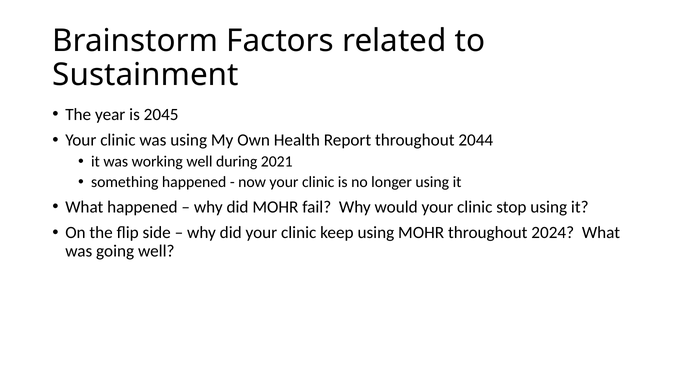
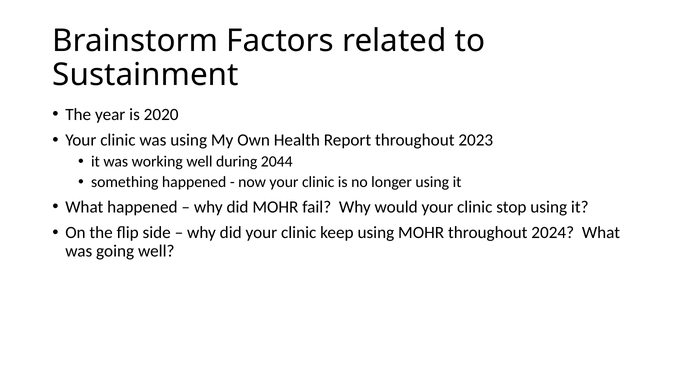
2045: 2045 -> 2020
2044: 2044 -> 2023
2021: 2021 -> 2044
